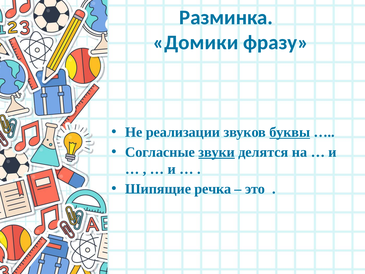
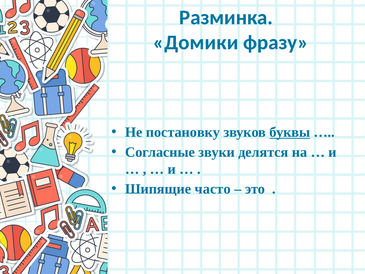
реализации: реализации -> постановку
звуки underline: present -> none
речка: речка -> часто
